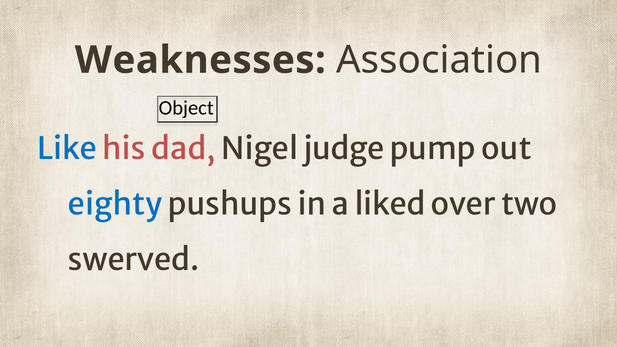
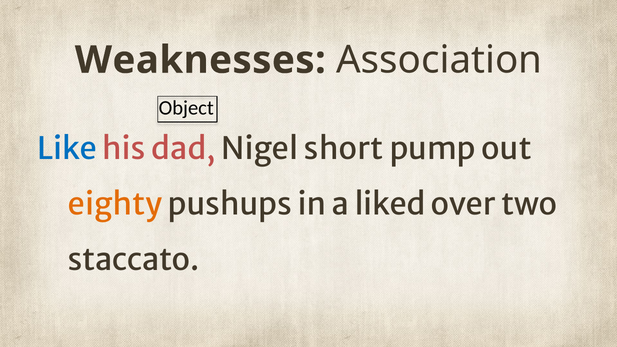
judge: judge -> short
eighty colour: blue -> orange
swerved: swerved -> staccato
